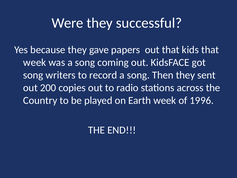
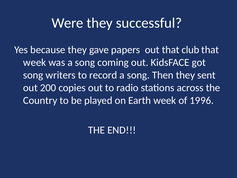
kids: kids -> club
